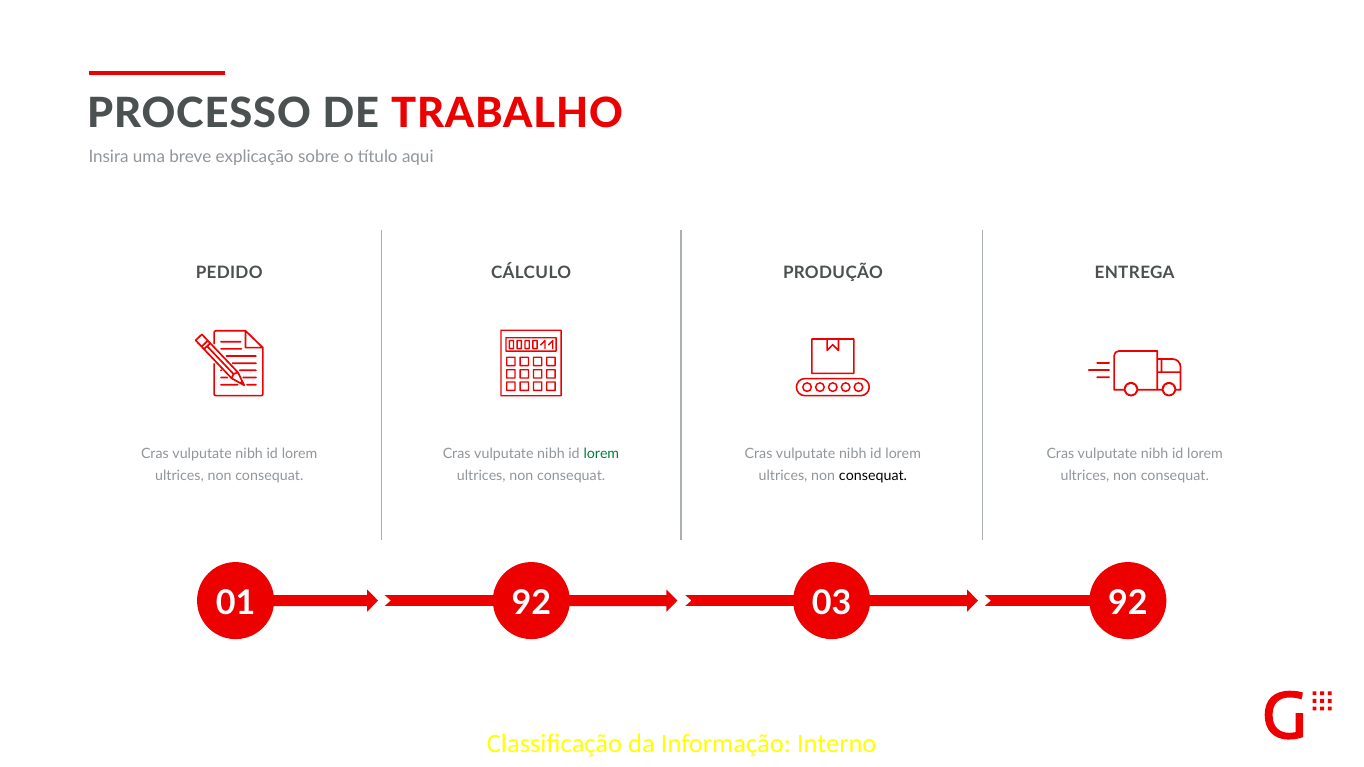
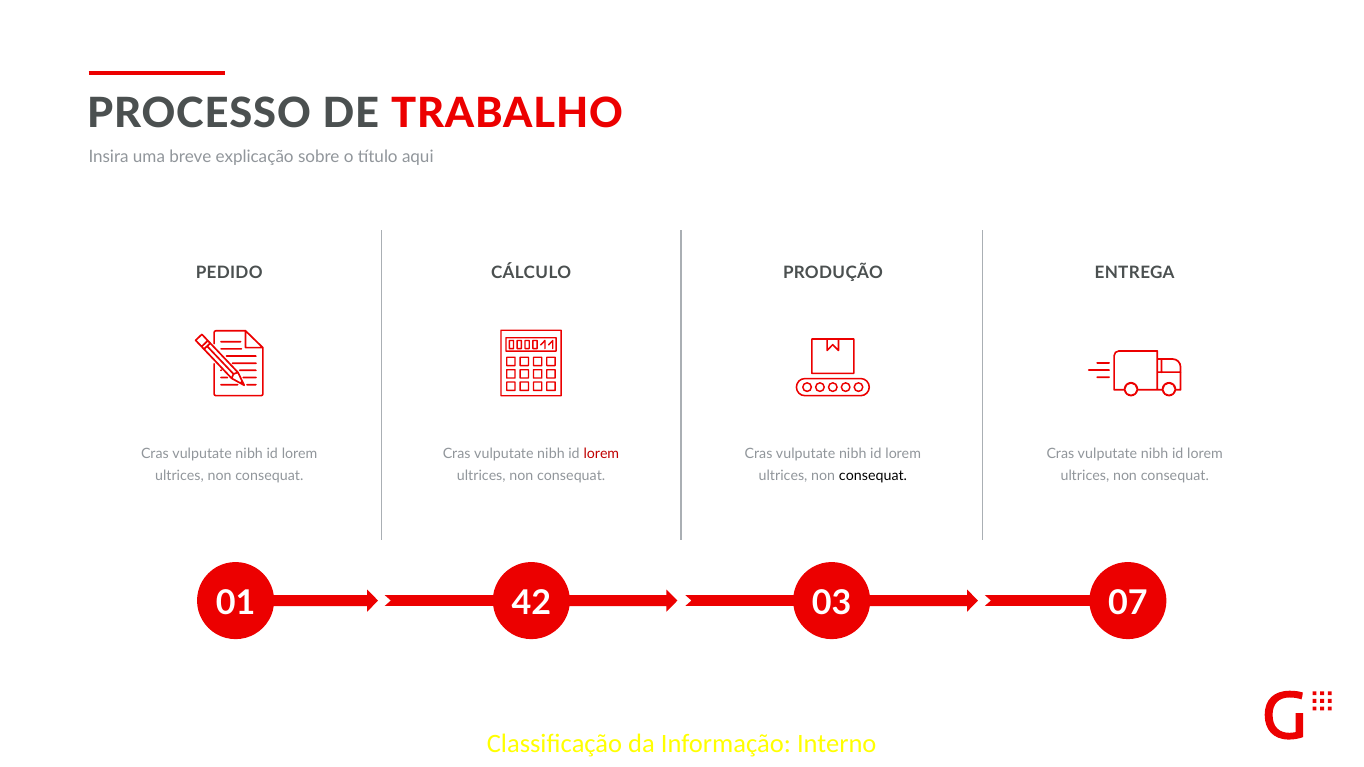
lorem at (601, 453) colour: green -> red
01 92: 92 -> 42
03 92: 92 -> 07
